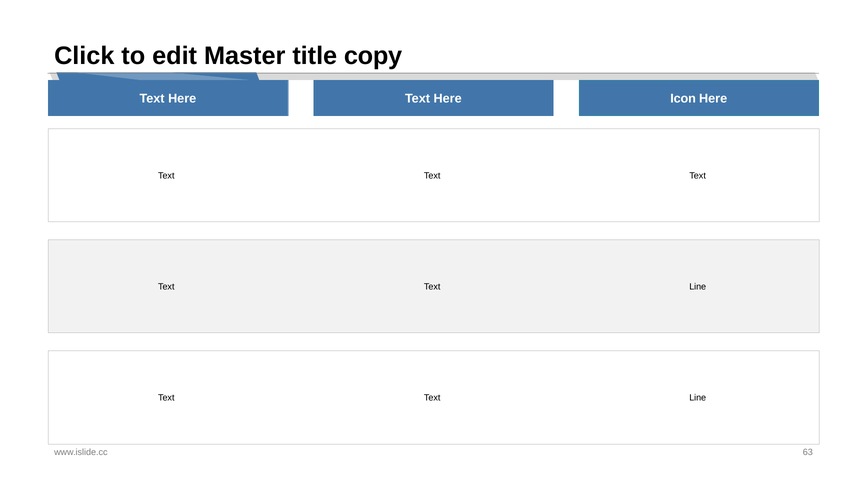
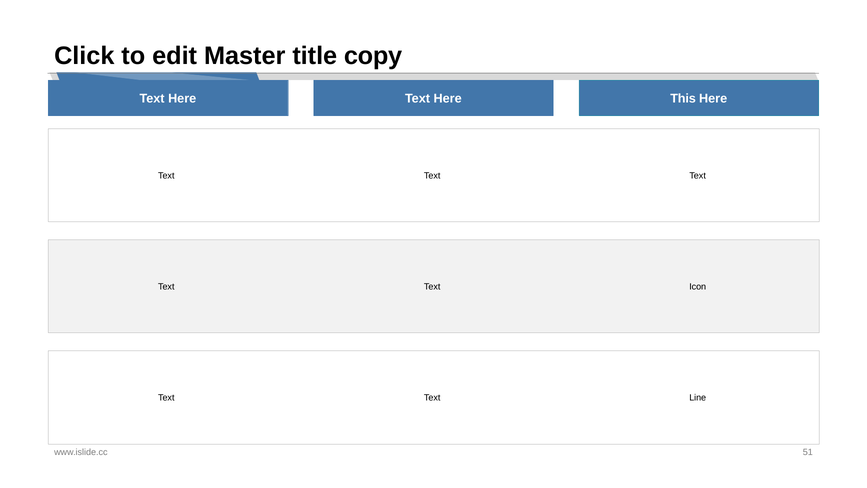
Icon: Icon -> This
Line at (698, 287): Line -> Icon
63: 63 -> 51
